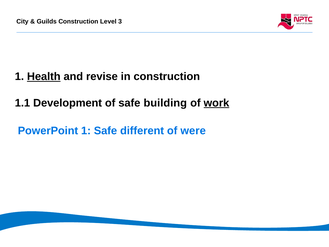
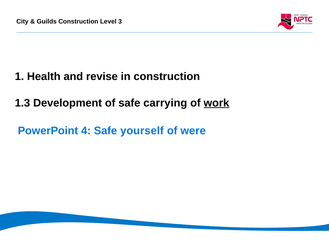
Health underline: present -> none
1.1: 1.1 -> 1.3
building: building -> carrying
PowerPoint 1: 1 -> 4
different: different -> yourself
